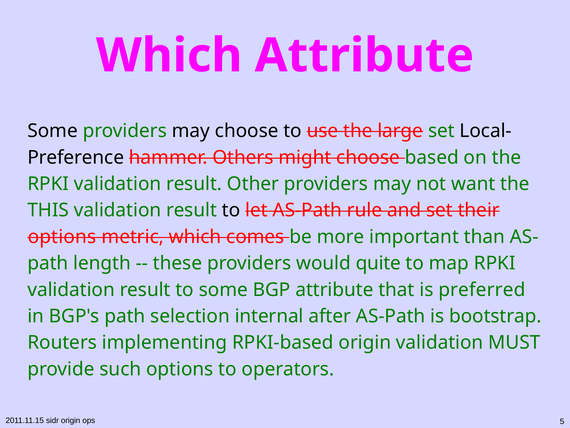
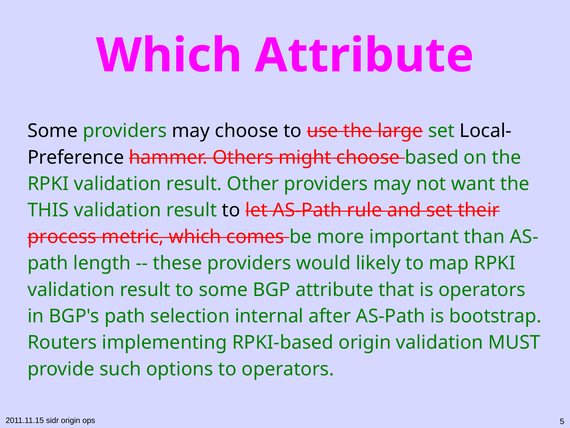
options at (62, 237): options -> process
quite: quite -> likely
is preferred: preferred -> operators
